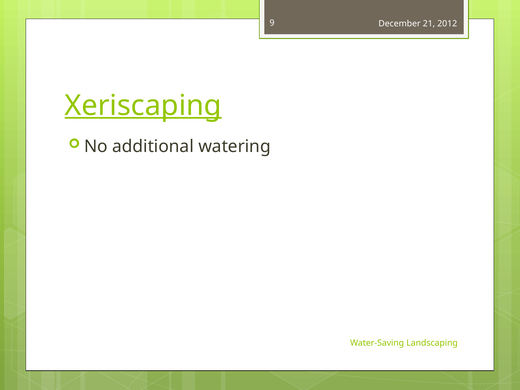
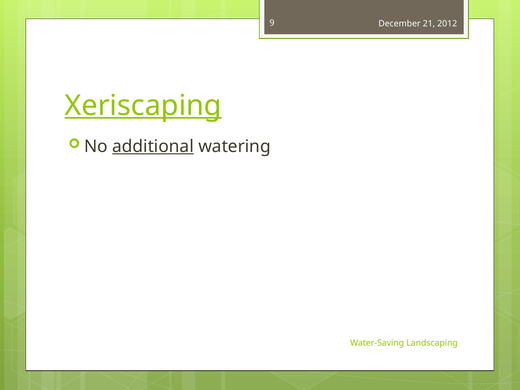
additional underline: none -> present
